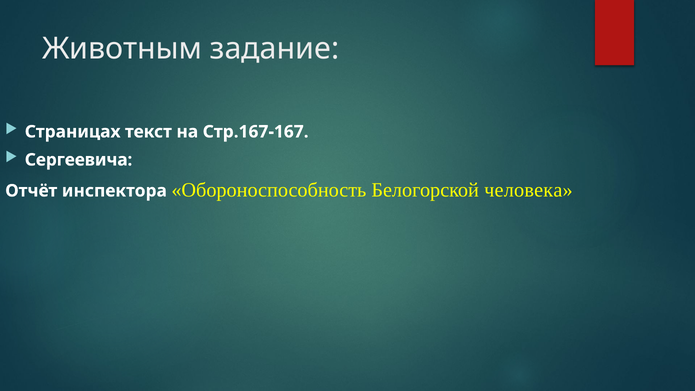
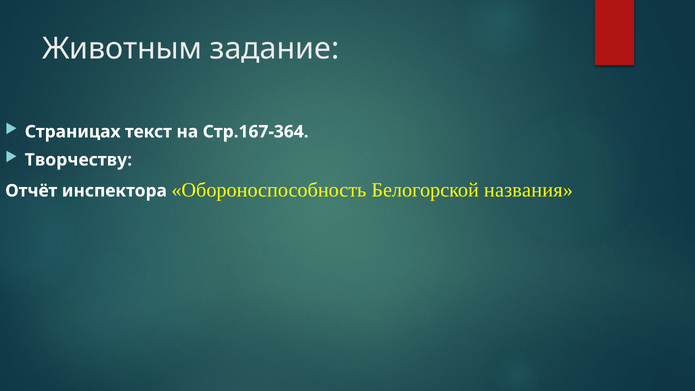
Стр.167-167: Стр.167-167 -> Стр.167-364
Сергеевича: Сергеевича -> Творчеству
человека: человека -> названия
